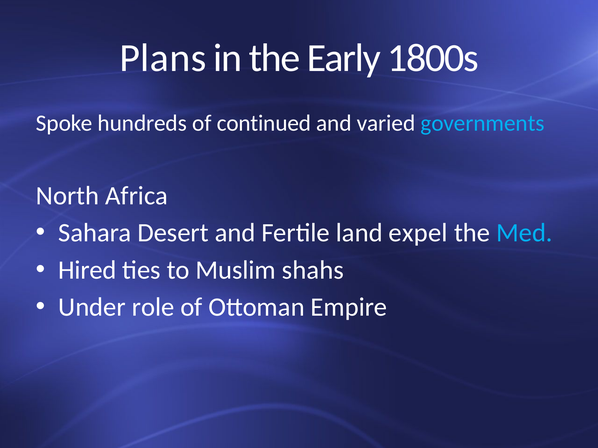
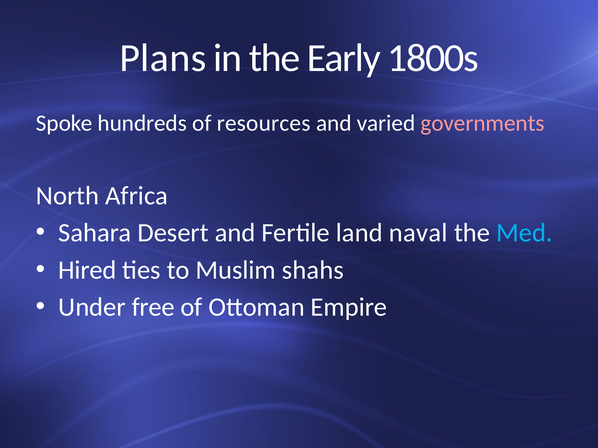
continued: continued -> resources
governments colour: light blue -> pink
expel: expel -> naval
role: role -> free
